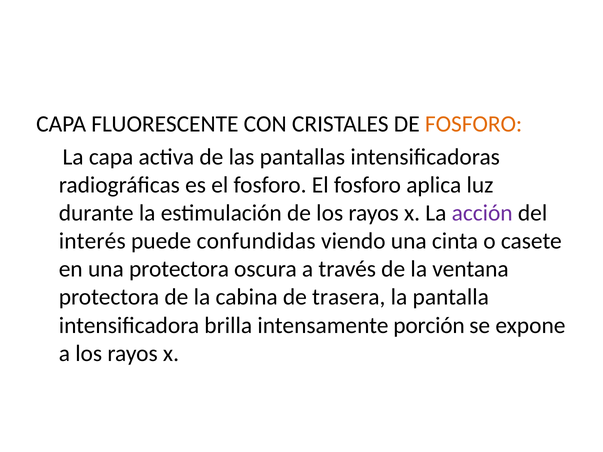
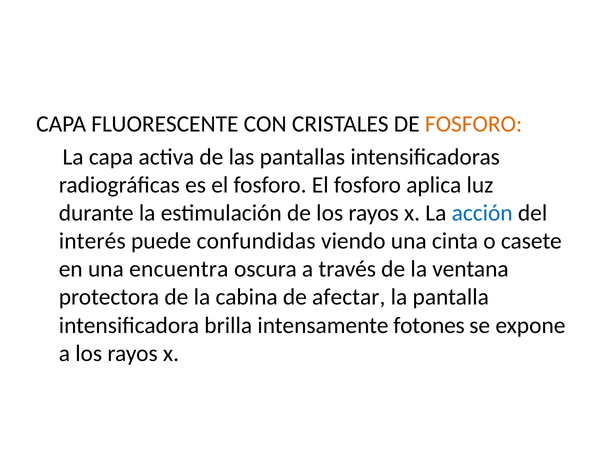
acción colour: purple -> blue
una protectora: protectora -> encuentra
trasera: trasera -> afectar
porción: porción -> fotones
